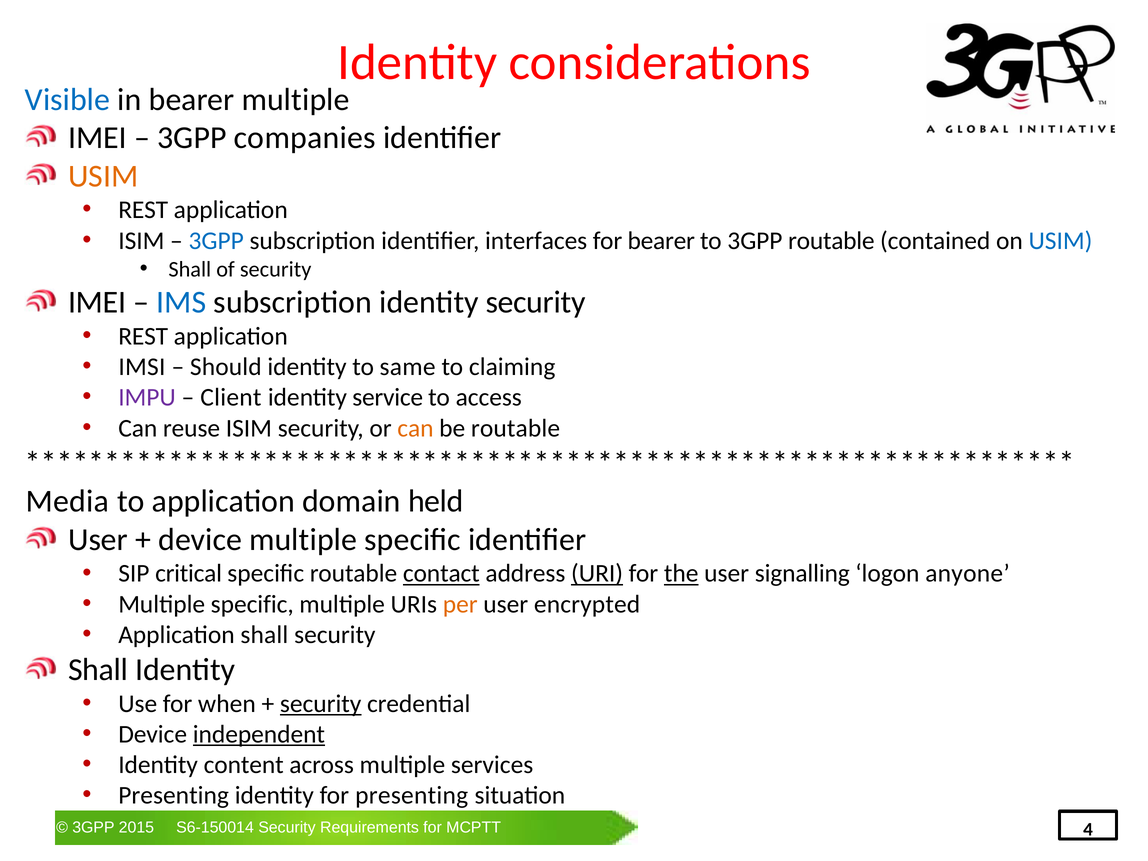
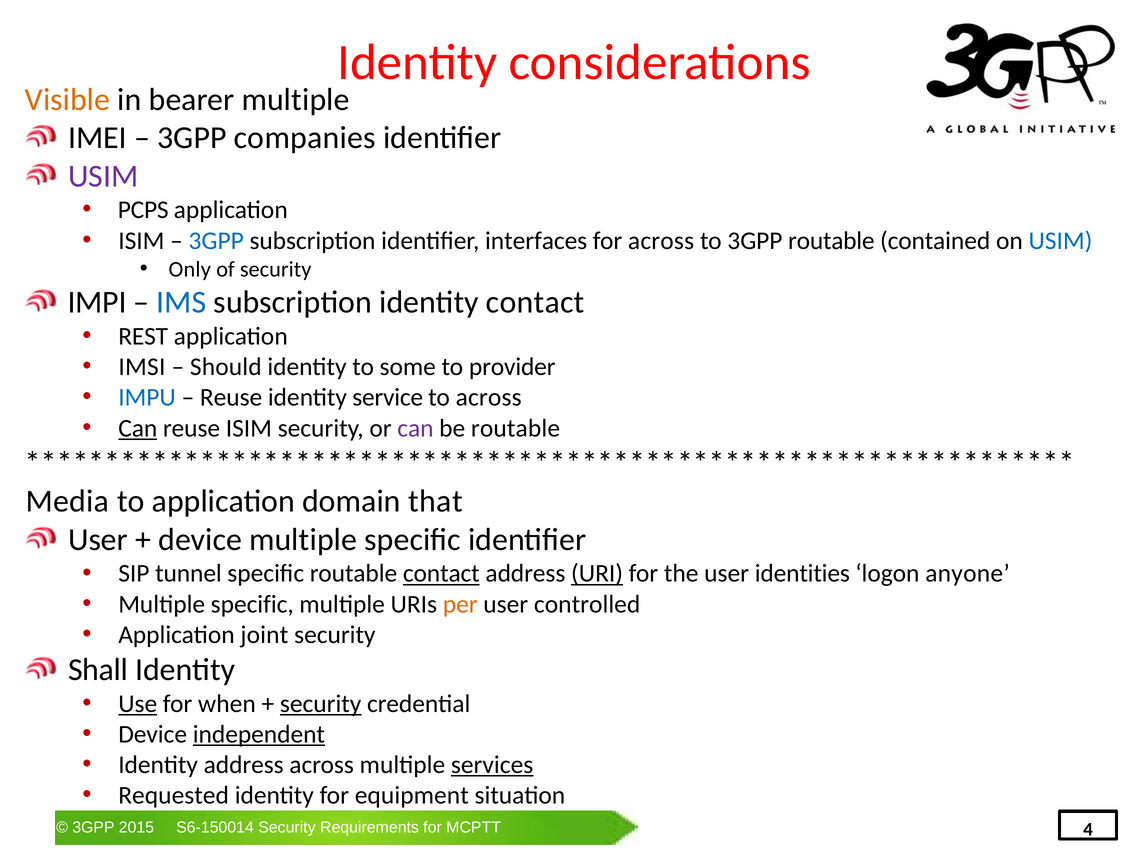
Visible colour: blue -> orange
USIM at (103, 176) colour: orange -> purple
REST at (143, 210): REST -> PCPS
for bearer: bearer -> across
Shall at (190, 269): Shall -> Only
IMEI at (97, 302): IMEI -> IMPI
identity security: security -> contact
same: same -> some
claiming: claiming -> provider
IMPU colour: purple -> blue
Client at (231, 398): Client -> Reuse
to access: access -> across
Can at (138, 428) underline: none -> present
can at (415, 428) colour: orange -> purple
held: held -> that
critical: critical -> tunnel
the underline: present -> none
signalling: signalling -> identities
encrypted: encrypted -> controlled
Application shall: shall -> joint
Use underline: none -> present
Identity content: content -> address
services underline: none -> present
Presenting at (174, 795): Presenting -> Requested
for presenting: presenting -> equipment
